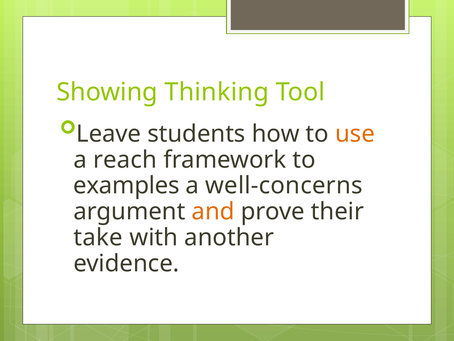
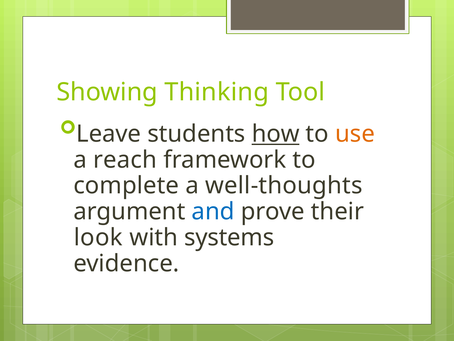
how underline: none -> present
examples: examples -> complete
well-concerns: well-concerns -> well-thoughts
and colour: orange -> blue
take: take -> look
another: another -> systems
